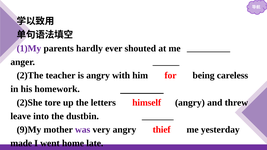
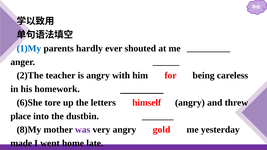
1)My colour: purple -> blue
2)She: 2)She -> 6)She
leave: leave -> place
9)My: 9)My -> 8)My
thief: thief -> gold
